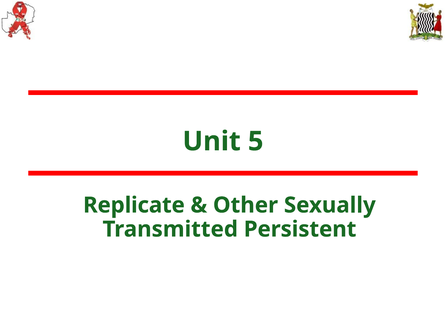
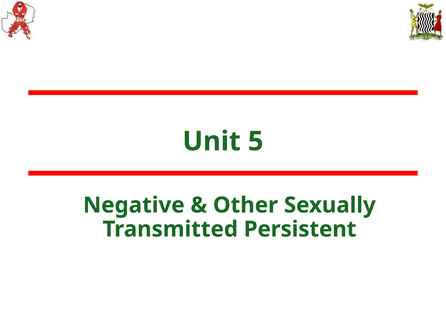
Replicate: Replicate -> Negative
